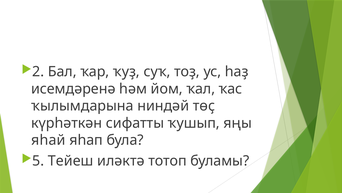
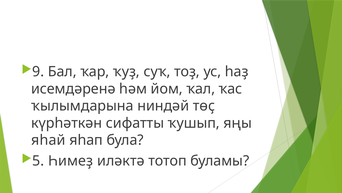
2: 2 -> 9
Тейеш: Тейеш -> Һимеҙ
